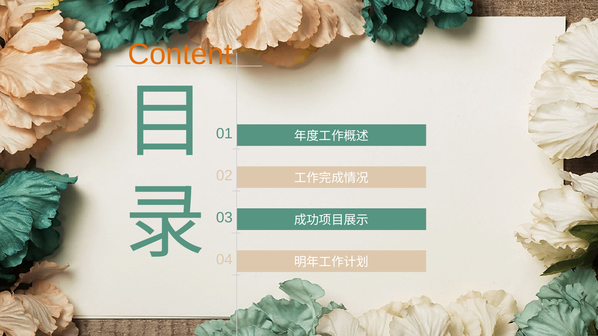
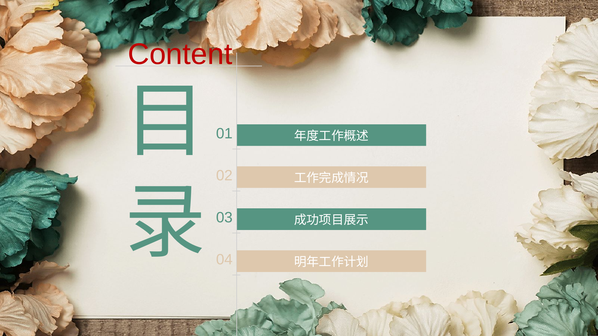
Content colour: orange -> red
